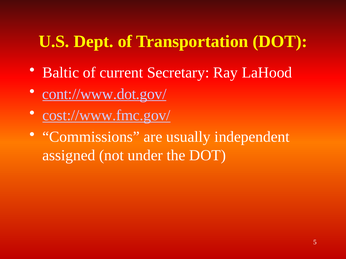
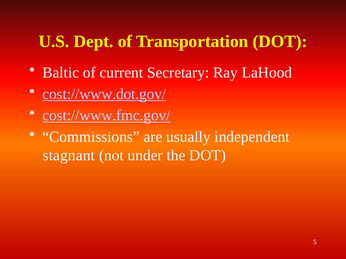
cont://www.dot.gov/: cont://www.dot.gov/ -> cost://www.dot.gov/
assigned: assigned -> stagnant
